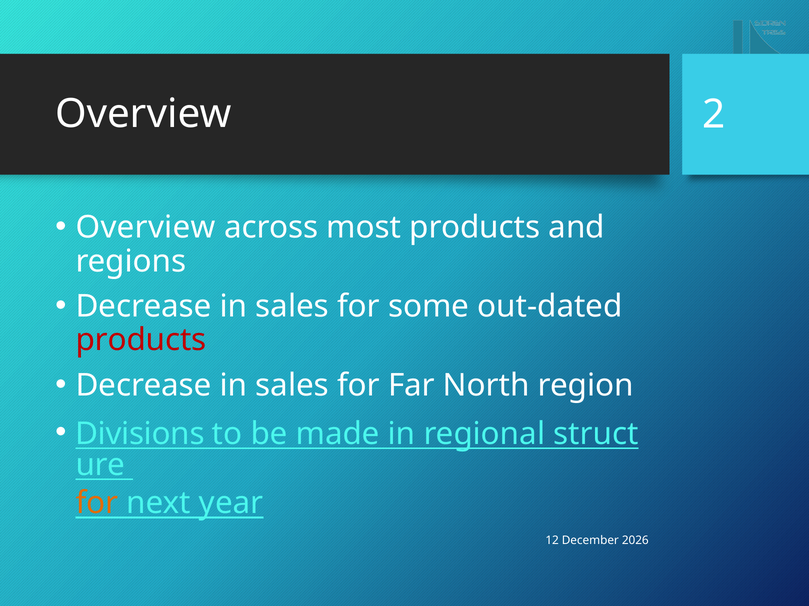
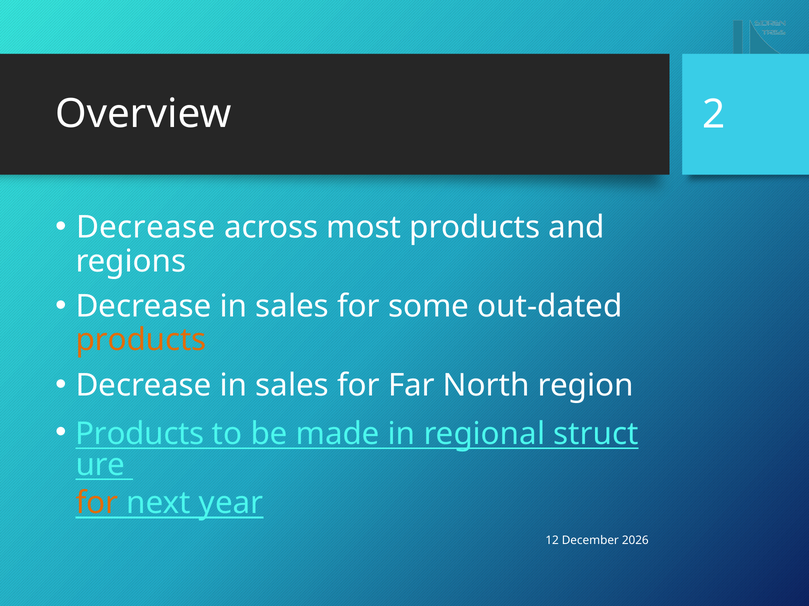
Overview at (146, 228): Overview -> Decrease
products at (141, 341) colour: red -> orange
Divisions at (140, 435): Divisions -> Products
